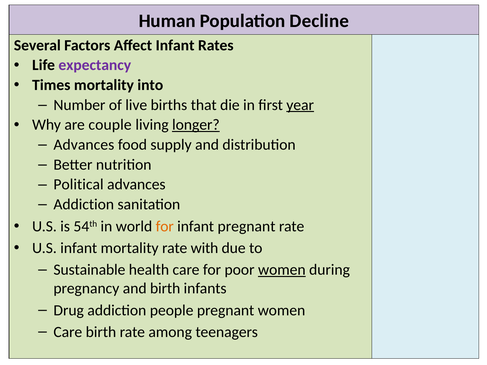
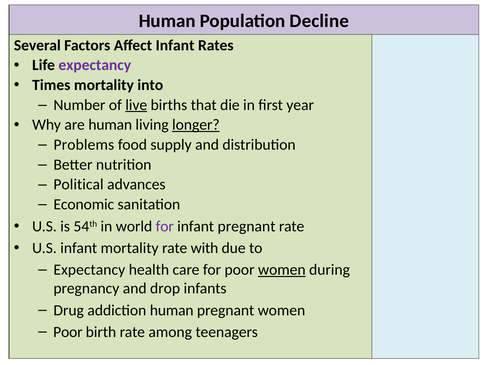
live underline: none -> present
year underline: present -> none
are couple: couple -> human
Advances at (84, 145): Advances -> Problems
Addiction at (84, 205): Addiction -> Economic
for at (165, 227) colour: orange -> purple
Sustainable at (89, 270): Sustainable -> Expectancy
and birth: birth -> drop
addiction people: people -> human
Care at (68, 332): Care -> Poor
